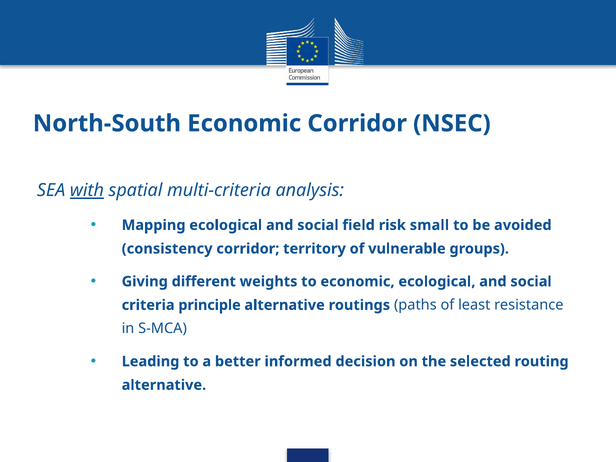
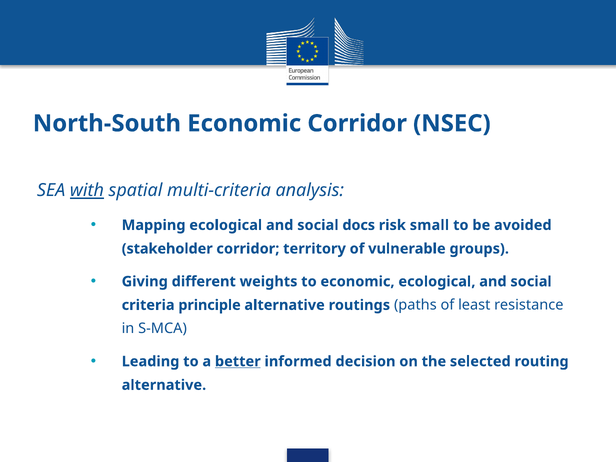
field: field -> docs
consistency: consistency -> stakeholder
better underline: none -> present
